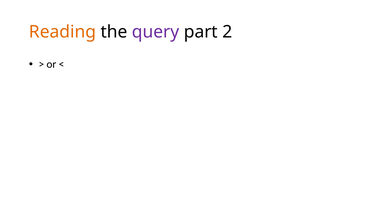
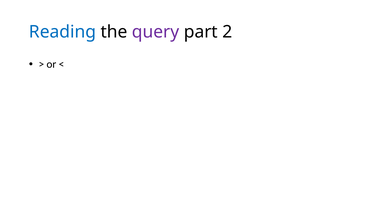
Reading colour: orange -> blue
